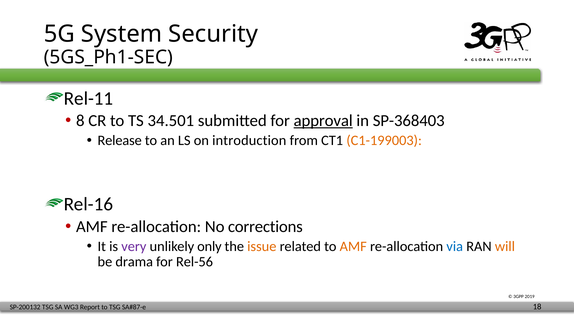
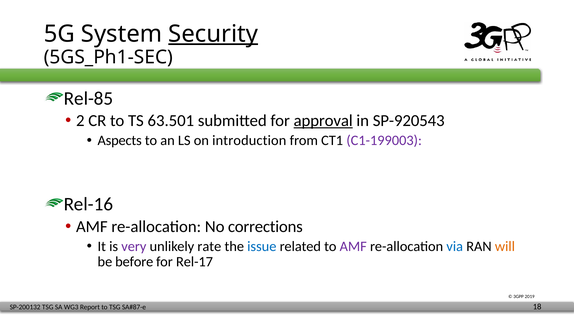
Security underline: none -> present
Rel-11: Rel-11 -> Rel-85
8: 8 -> 2
34.501: 34.501 -> 63.501
SP-368403: SP-368403 -> SP-920543
Release: Release -> Aspects
C1-199003 colour: orange -> purple
only: only -> rate
issue colour: orange -> blue
AMF at (353, 246) colour: orange -> purple
drama: drama -> before
Rel-56: Rel-56 -> Rel-17
